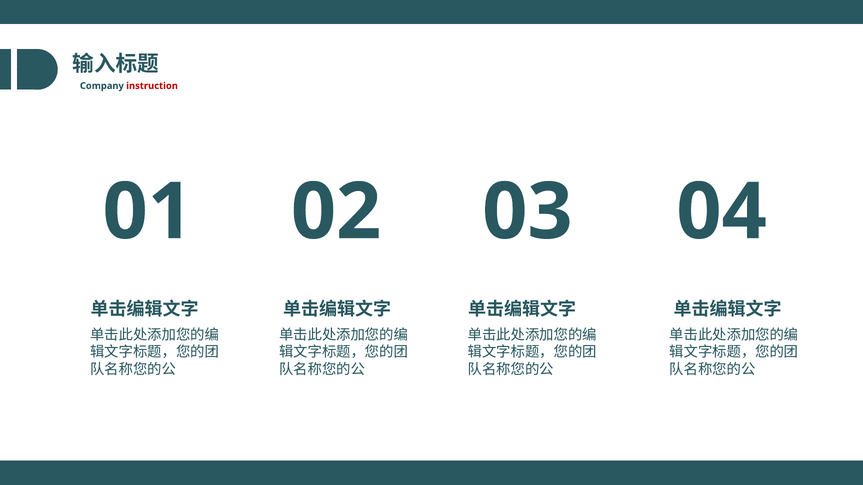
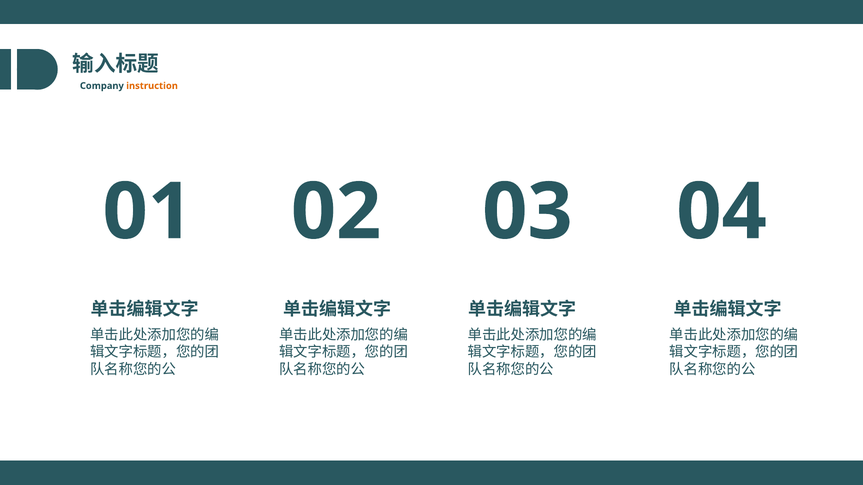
instruction colour: red -> orange
